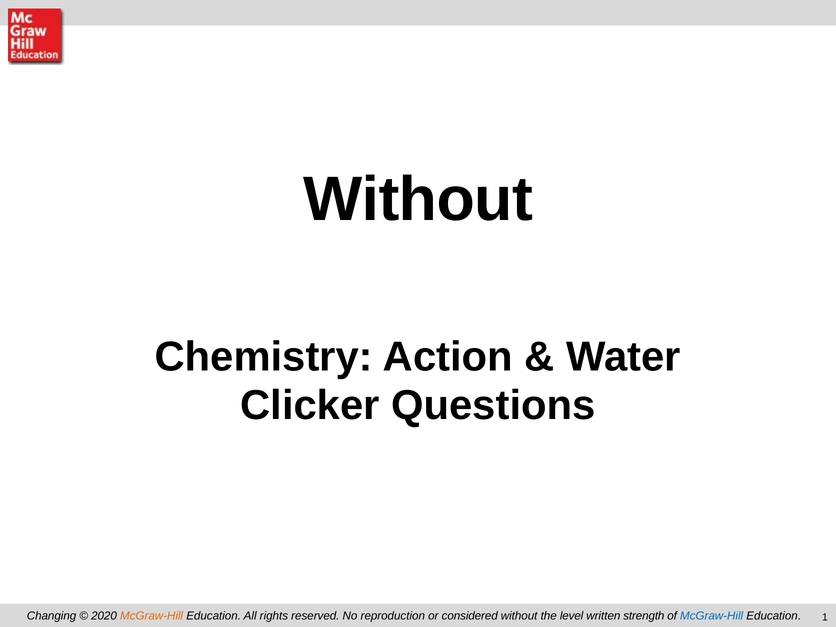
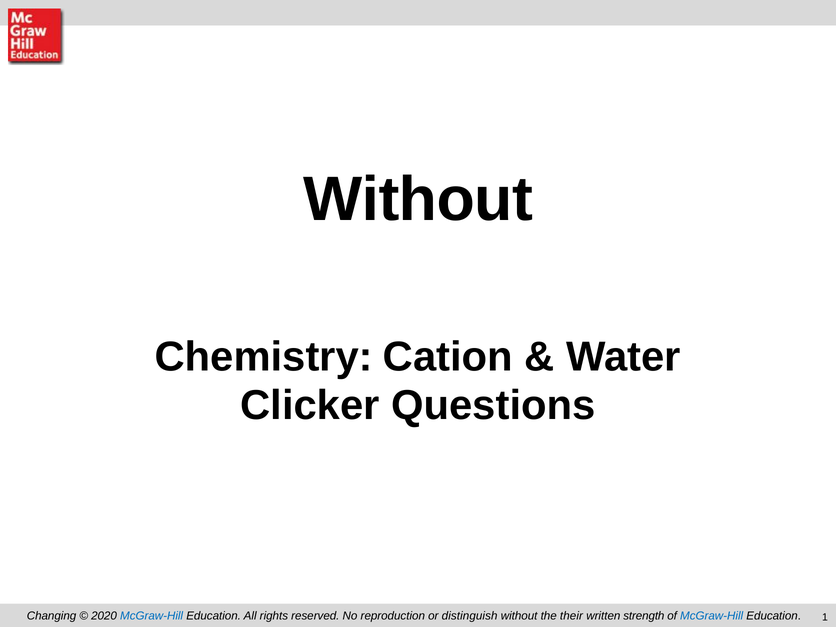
Action: Action -> Cation
McGraw-Hill at (152, 616) colour: orange -> blue
considered: considered -> distinguish
level: level -> their
